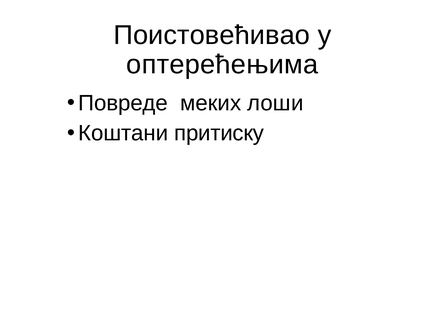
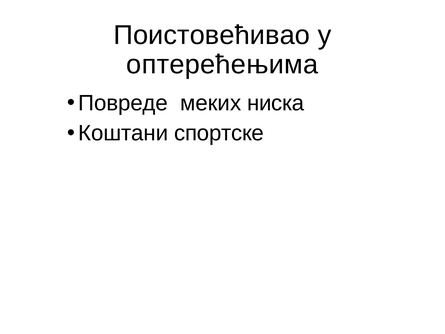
лоши: лоши -> ниска
притиску: притиску -> спортске
